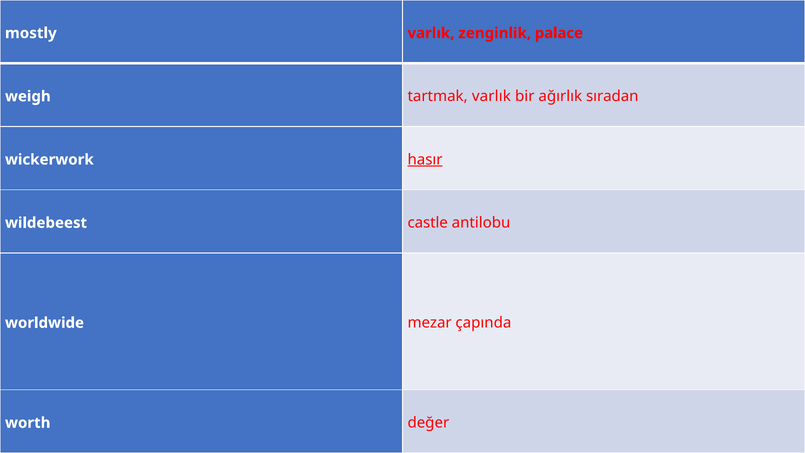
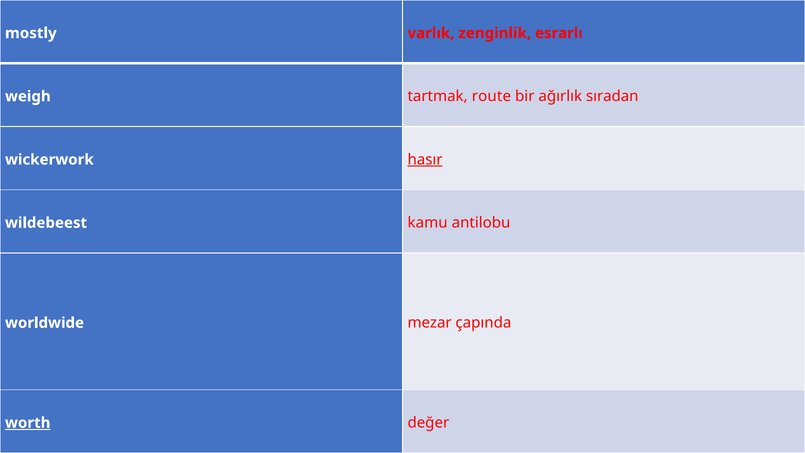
palace: palace -> esrarlı
tartmak varlık: varlık -> route
castle: castle -> kamu
worth underline: none -> present
